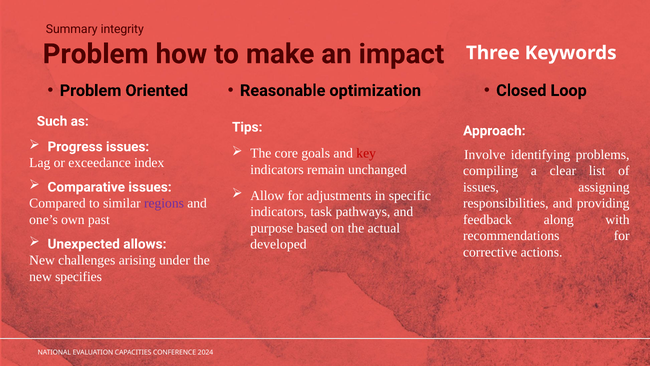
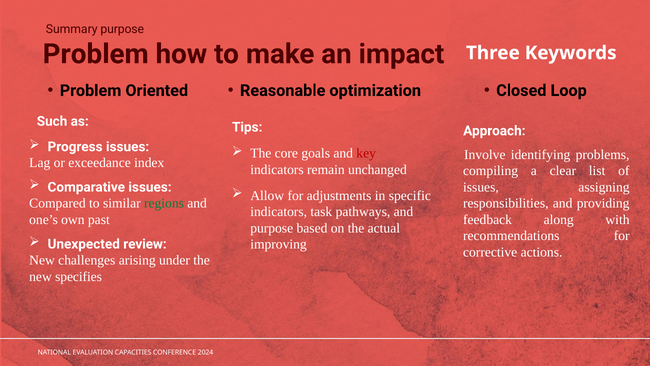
Summary integrity: integrity -> purpose
regions colour: purple -> green
allows: allows -> review
developed: developed -> improving
